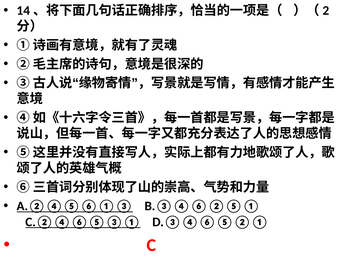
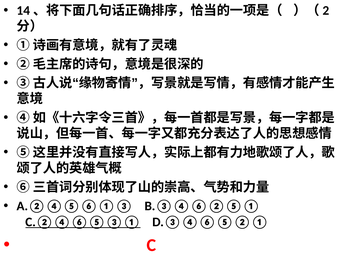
A.②④⑤⑥①③ underline: present -> none
